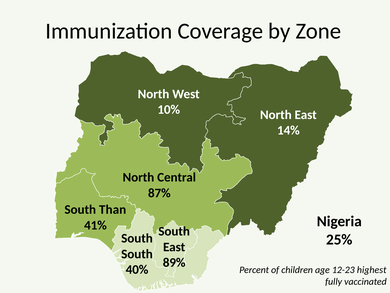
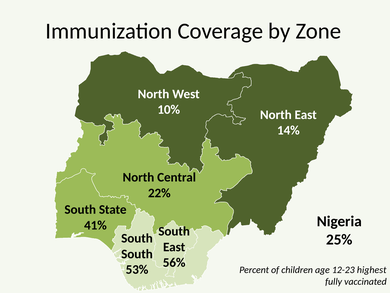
87%: 87% -> 22%
Than: Than -> State
89%: 89% -> 56%
40%: 40% -> 53%
